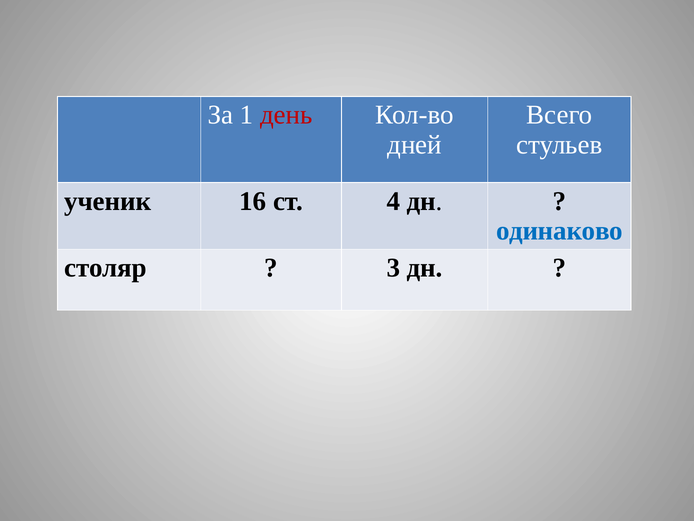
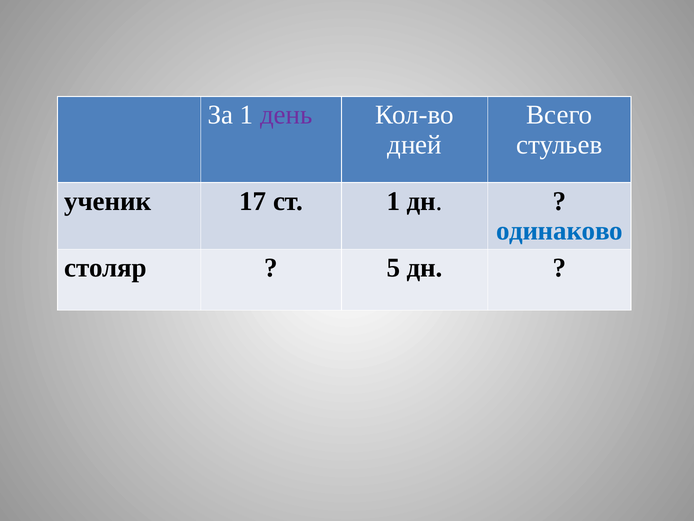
день colour: red -> purple
16: 16 -> 17
ст 4: 4 -> 1
3: 3 -> 5
